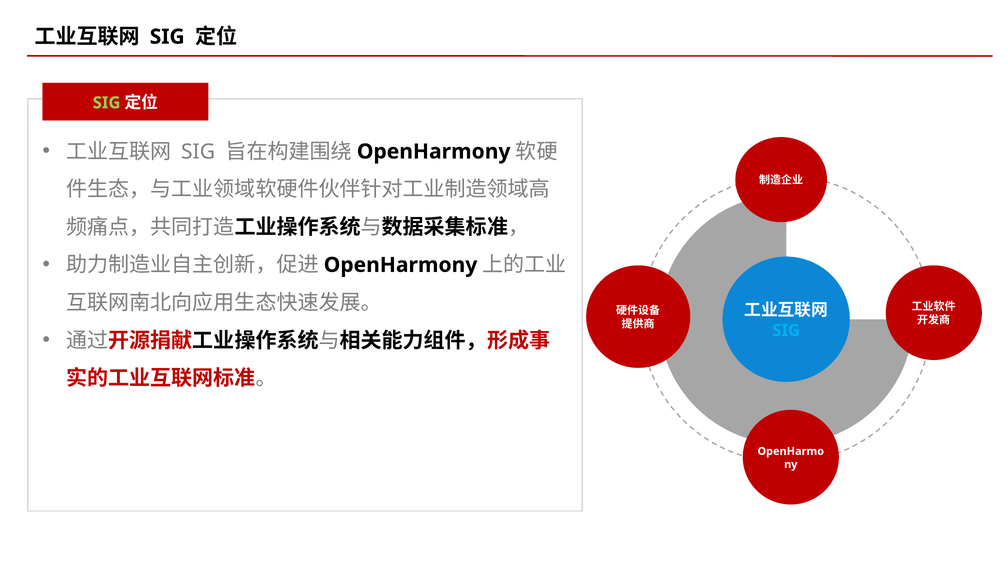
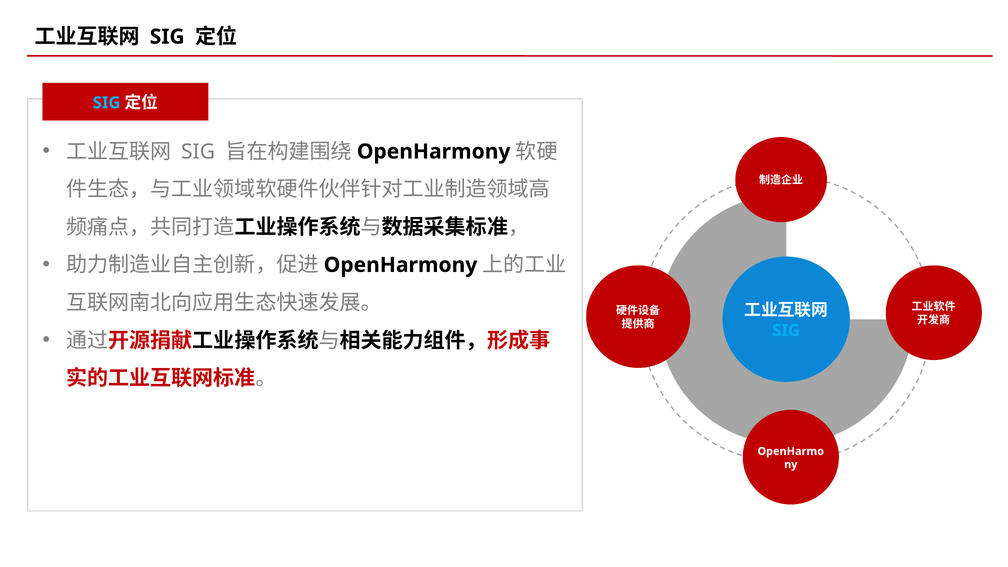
SIG at (107, 103) colour: light green -> light blue
